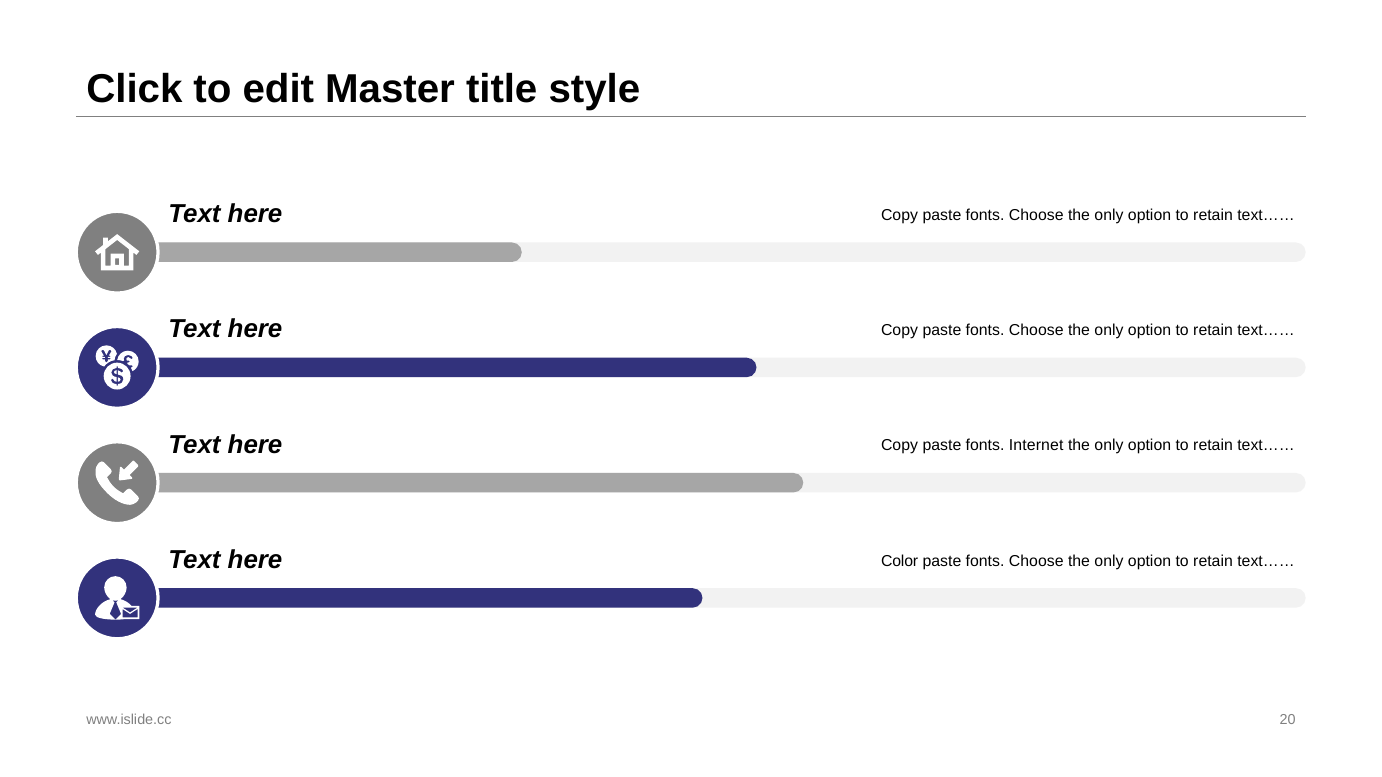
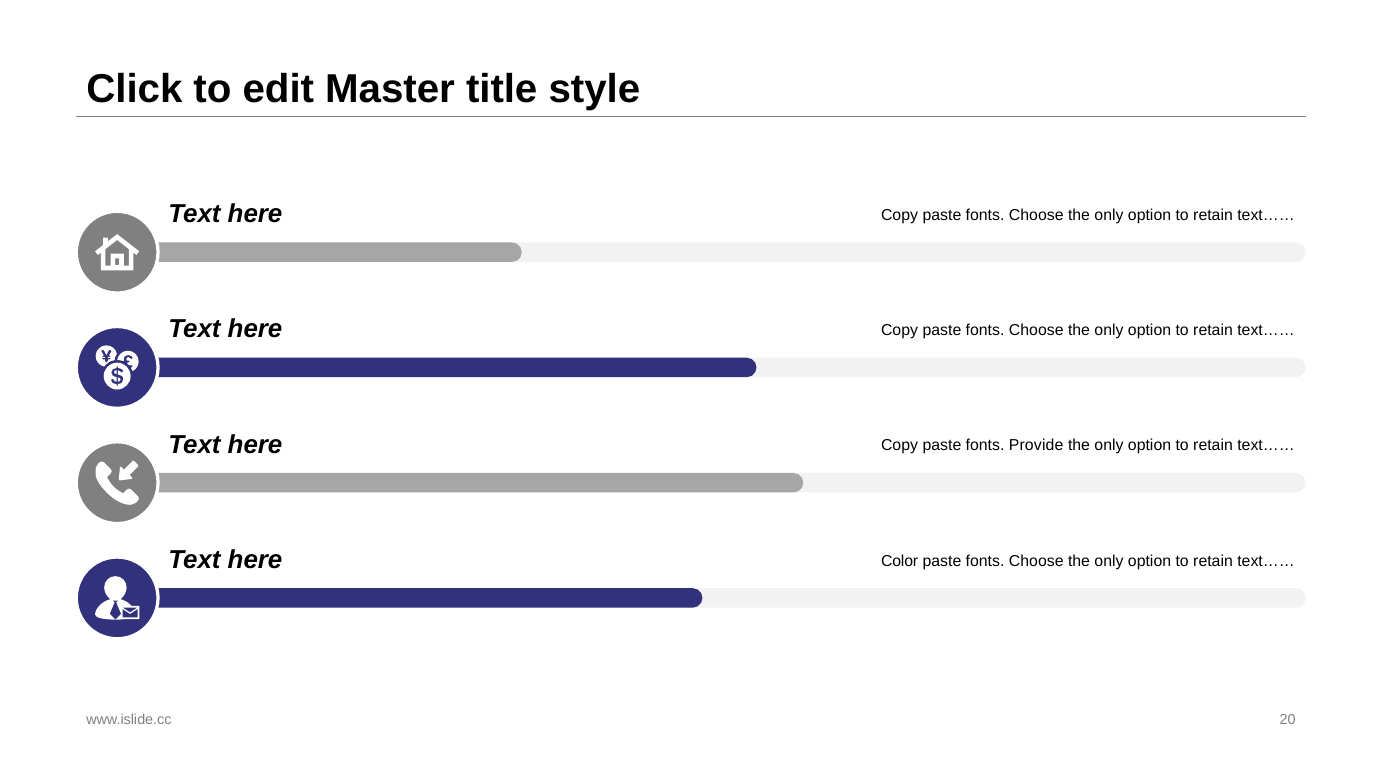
Internet: Internet -> Provide
